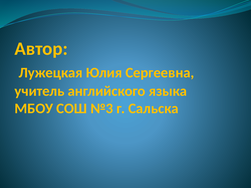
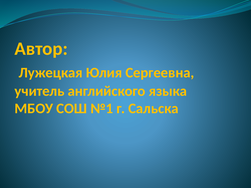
№3: №3 -> №1
